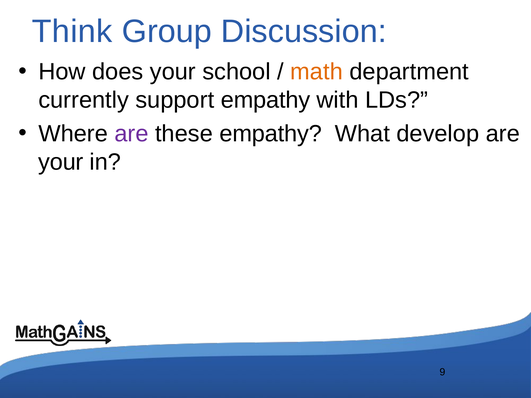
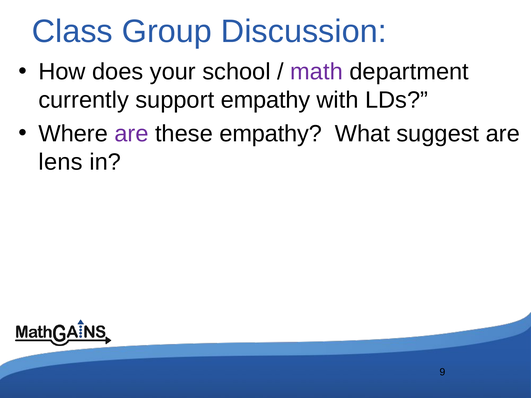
Think: Think -> Class
math colour: orange -> purple
develop: develop -> suggest
your at (61, 162): your -> lens
